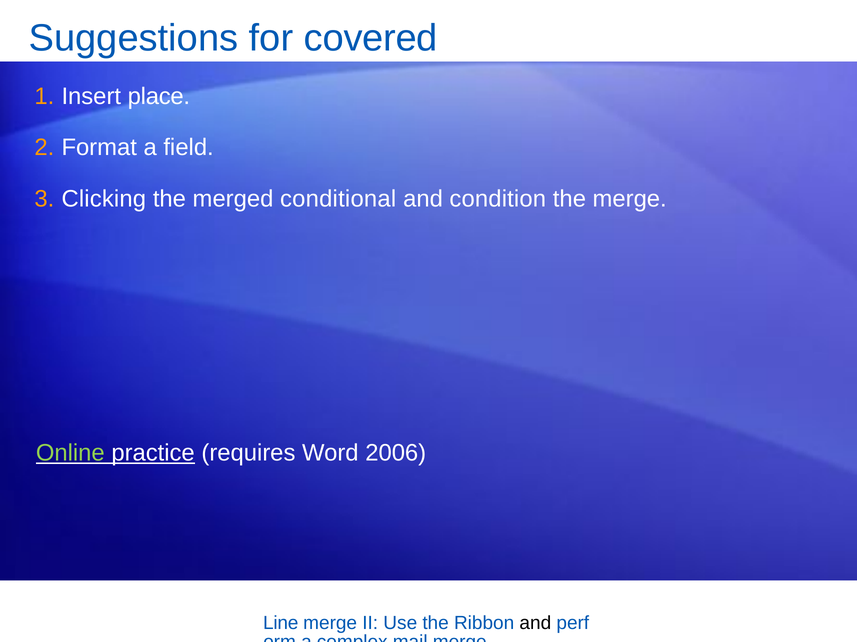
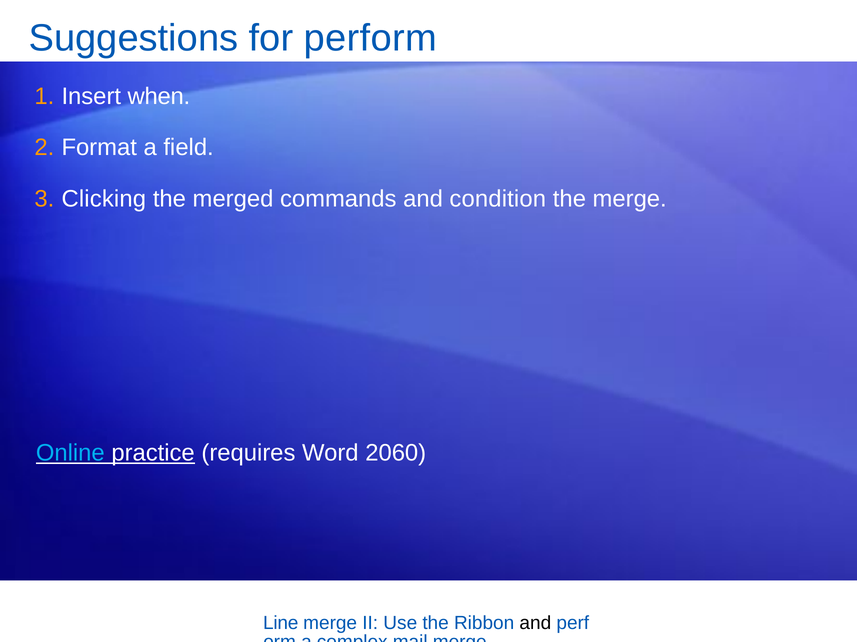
covered: covered -> perform
place: place -> when
conditional: conditional -> commands
Online colour: light green -> light blue
2006: 2006 -> 2060
